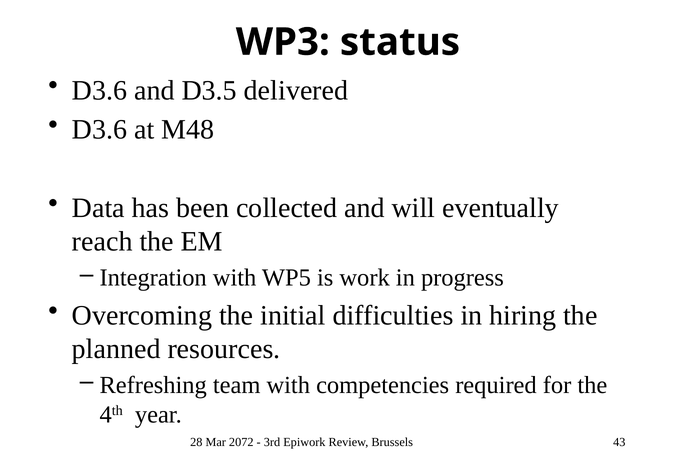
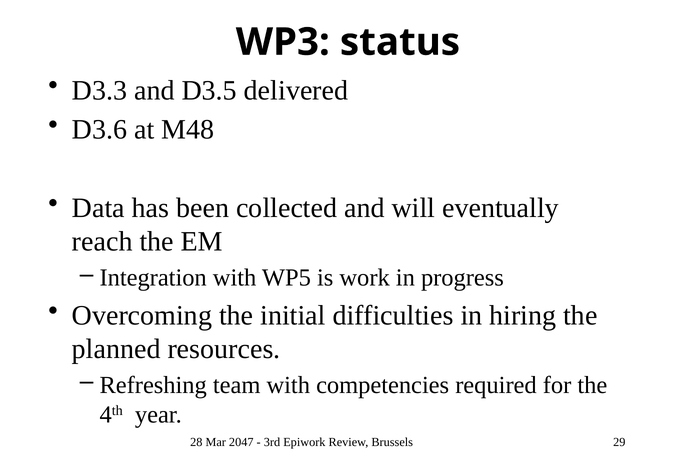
D3.6 at (100, 90): D3.6 -> D3.3
2072: 2072 -> 2047
43: 43 -> 29
